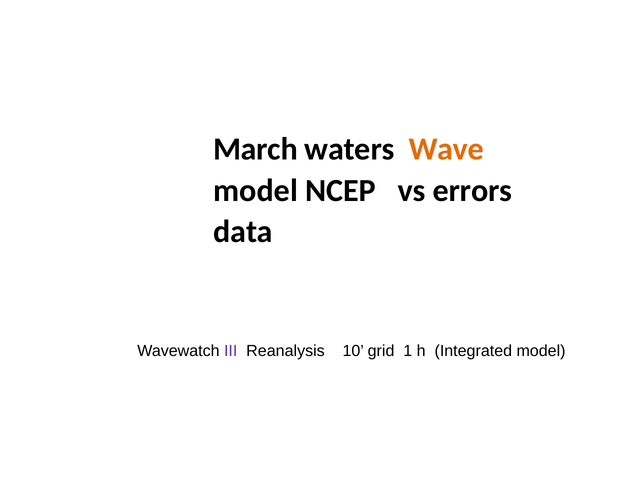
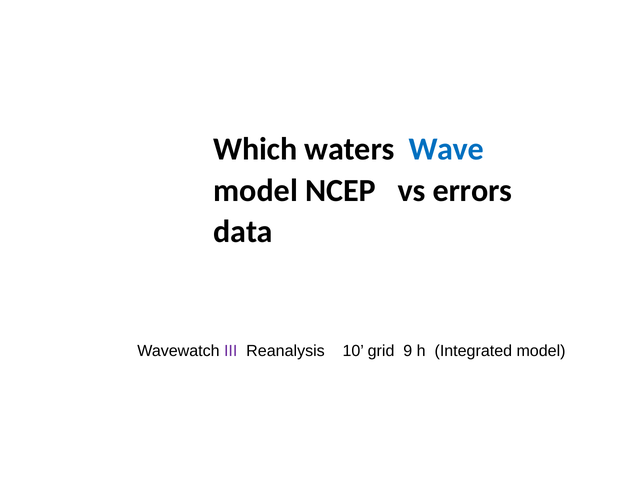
March: March -> Which
Wave colour: orange -> blue
1: 1 -> 9
